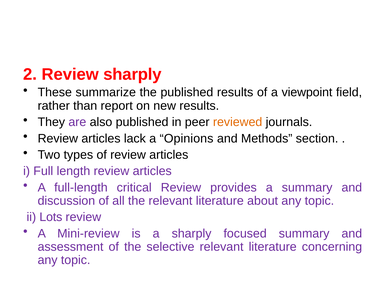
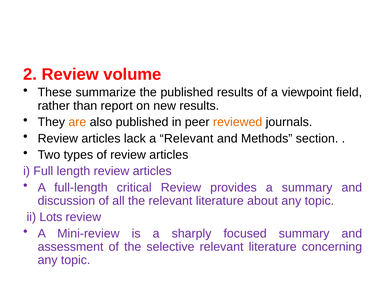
Review sharply: sharply -> volume
are colour: purple -> orange
a Opinions: Opinions -> Relevant
